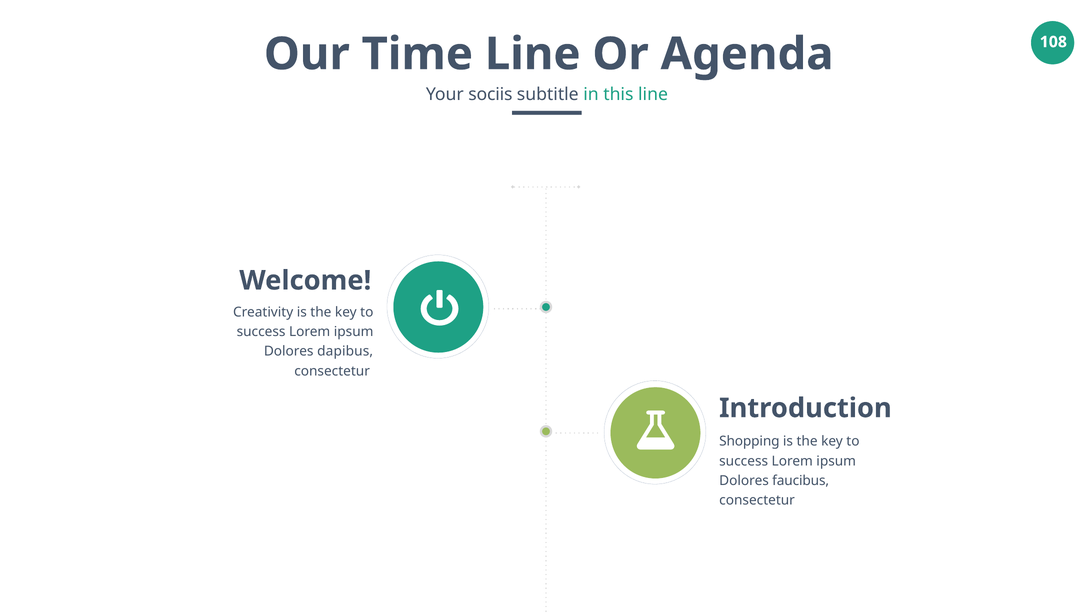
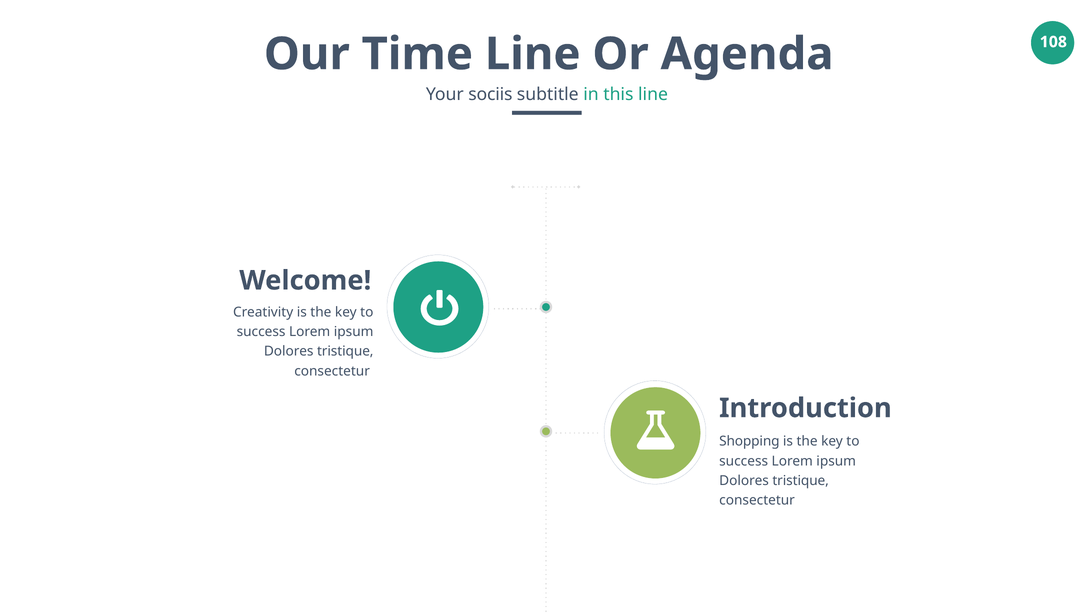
dapibus at (345, 351): dapibus -> tristique
faucibus at (801, 480): faucibus -> tristique
